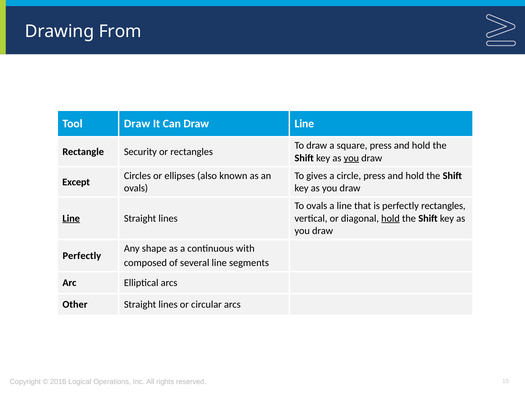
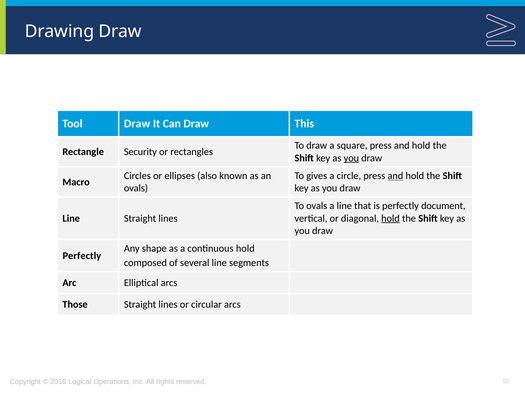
Drawing From: From -> Draw
Can Draw Line: Line -> This
and at (395, 176) underline: none -> present
Except: Except -> Macro
perfectly rectangles: rectangles -> document
Line at (71, 218) underline: present -> none
continuous with: with -> hold
Other: Other -> Those
